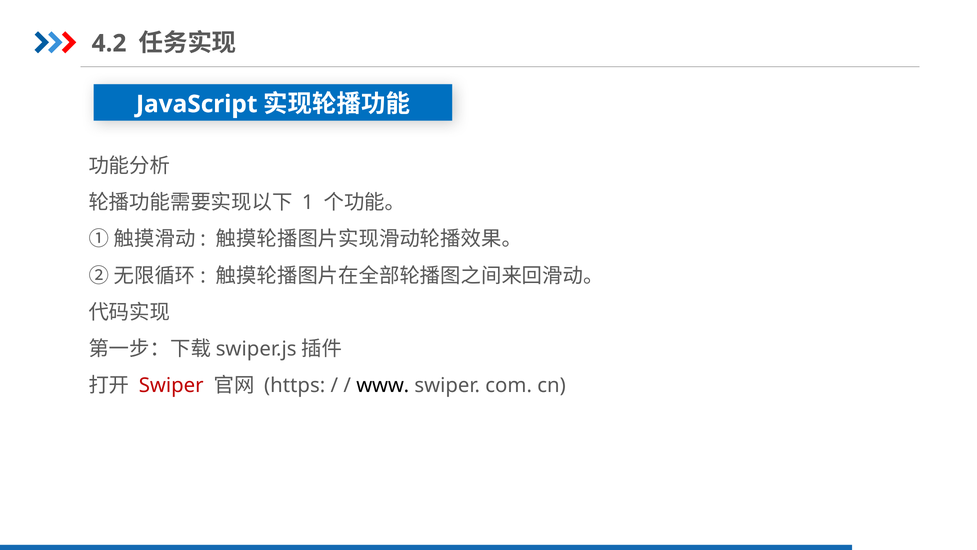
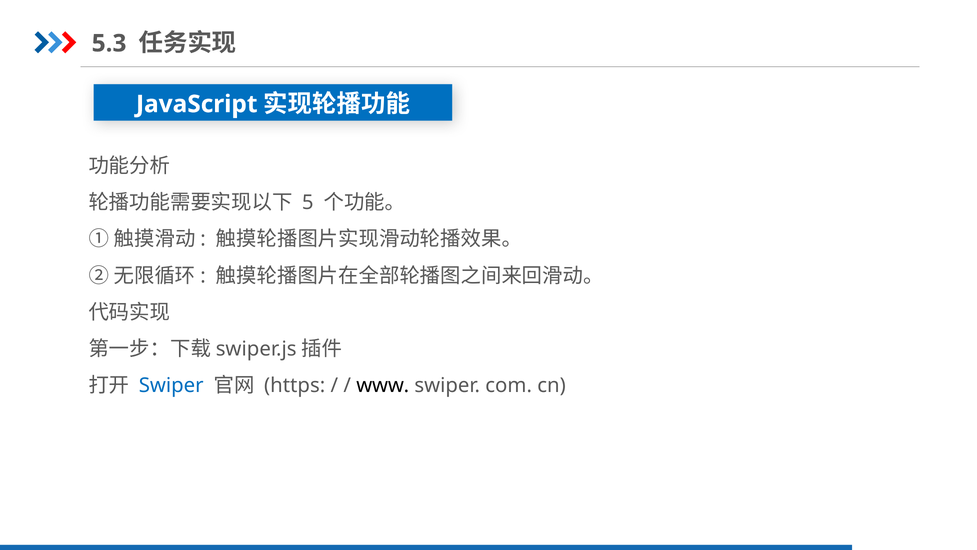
4.2: 4.2 -> 5.3
1: 1 -> 5
Swiper at (171, 386) colour: red -> blue
